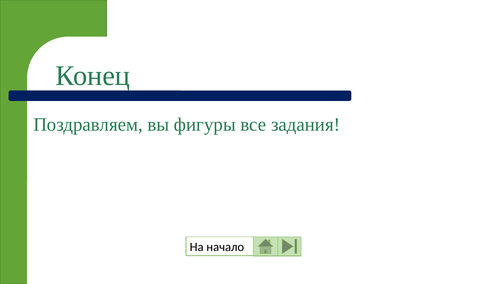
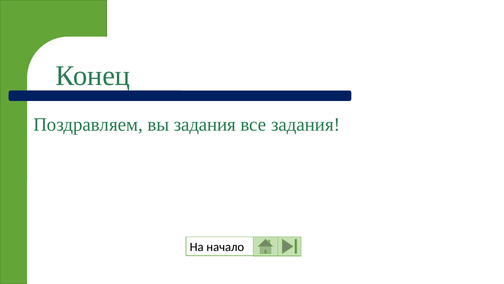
вы фигуры: фигуры -> задания
